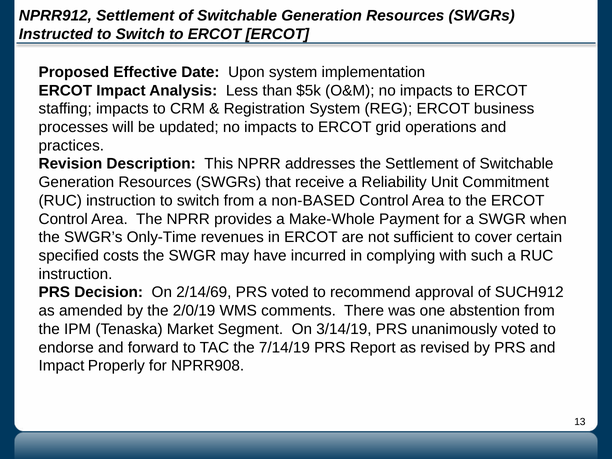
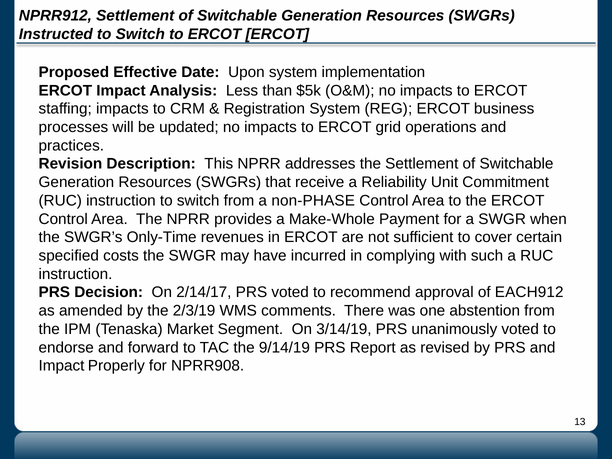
non-BASED: non-BASED -> non-PHASE
2/14/69: 2/14/69 -> 2/14/17
SUCH912: SUCH912 -> EACH912
2/0/19: 2/0/19 -> 2/3/19
7/14/19: 7/14/19 -> 9/14/19
